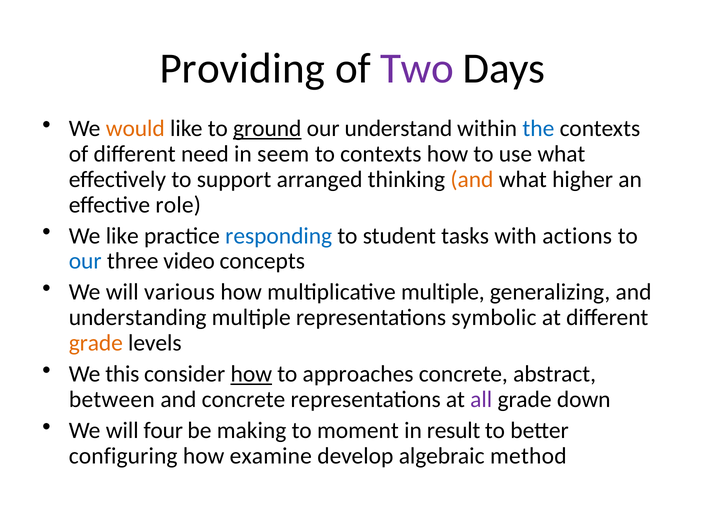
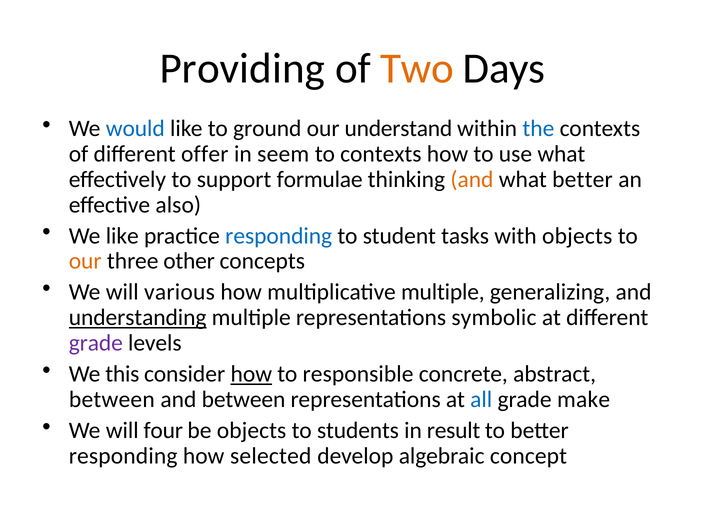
Two colour: purple -> orange
would colour: orange -> blue
ground underline: present -> none
need: need -> offer
arranged: arranged -> formulae
what higher: higher -> better
role: role -> also
with actions: actions -> objects
our at (85, 261) colour: blue -> orange
video: video -> other
understanding underline: none -> present
grade at (96, 343) colour: orange -> purple
approaches: approaches -> responsible
and concrete: concrete -> between
all colour: purple -> blue
down: down -> make
be making: making -> objects
moment: moment -> students
configuring at (123, 456): configuring -> responding
examine: examine -> selected
method: method -> concept
